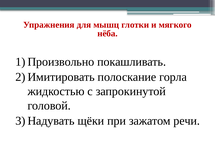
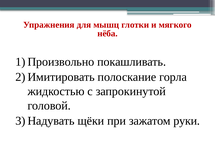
речи: речи -> руки
